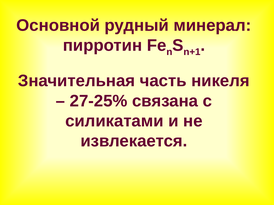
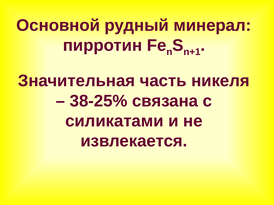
27-25%: 27-25% -> 38-25%
